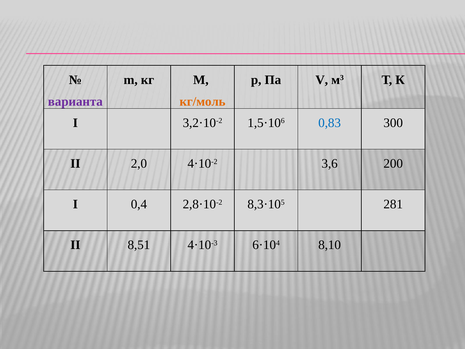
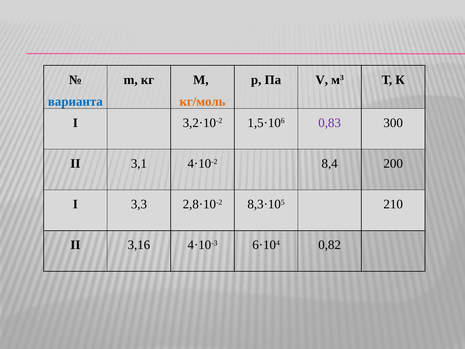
варианта colour: purple -> blue
0,83 colour: blue -> purple
2,0: 2,0 -> 3,1
3,6: 3,6 -> 8,4
0,4: 0,4 -> 3,3
281: 281 -> 210
8,51: 8,51 -> 3,16
8,10: 8,10 -> 0,82
